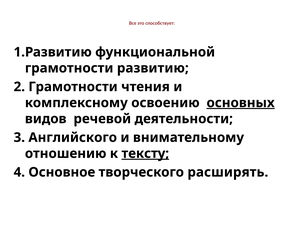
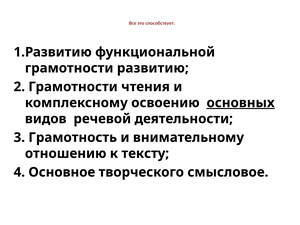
Английского: Английского -> Грамотность
тексту underline: present -> none
расширять: расширять -> смысловое
